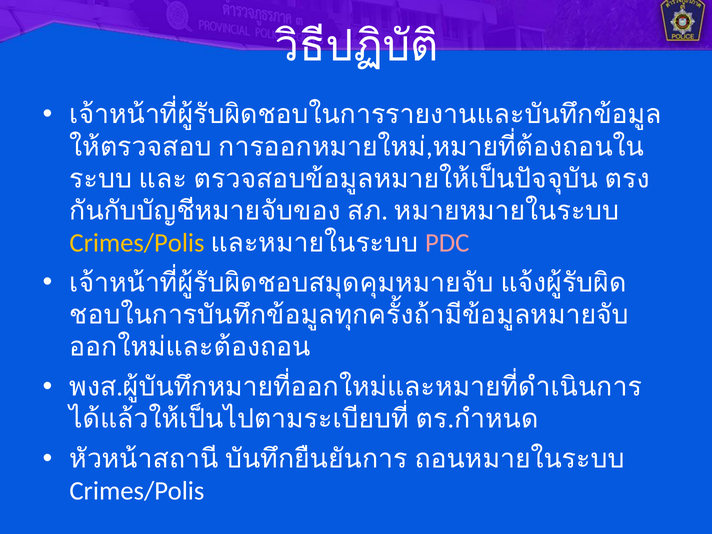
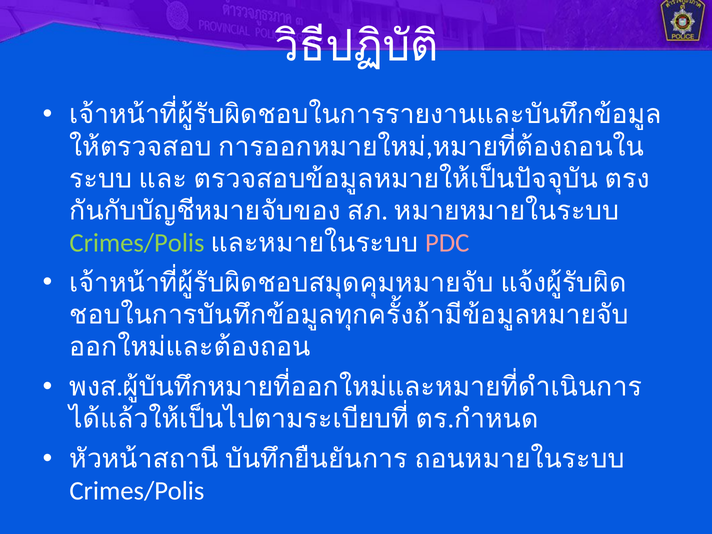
Crimes/Polis at (137, 243) colour: yellow -> light green
